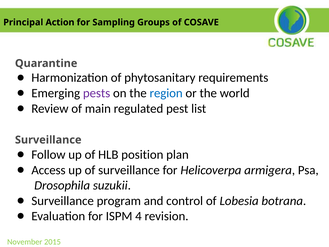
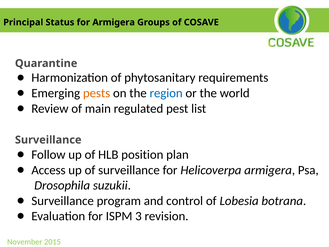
Action: Action -> Status
for Sampling: Sampling -> Armigera
pests colour: purple -> orange
4: 4 -> 3
